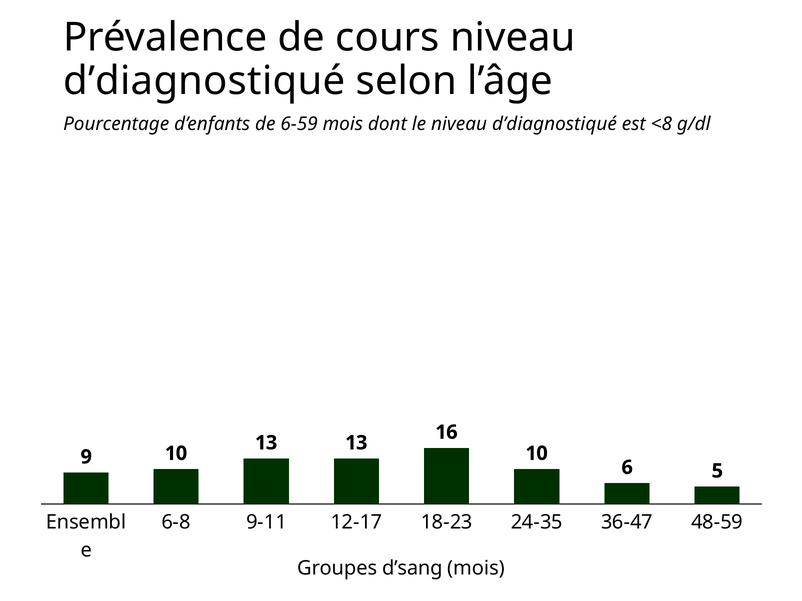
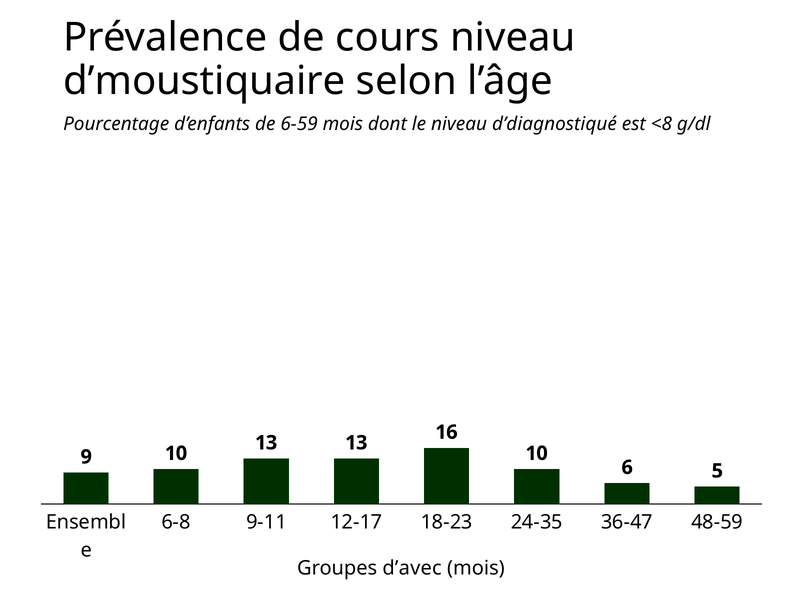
d’diagnostiqué at (204, 81): d’diagnostiqué -> d’moustiquaire
d’sang: d’sang -> d’avec
